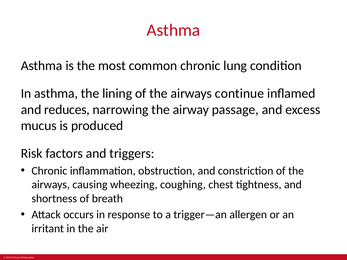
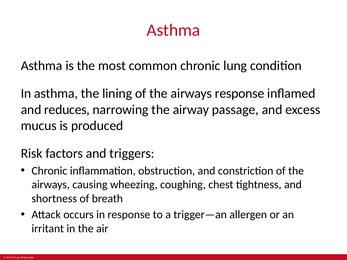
airways continue: continue -> response
